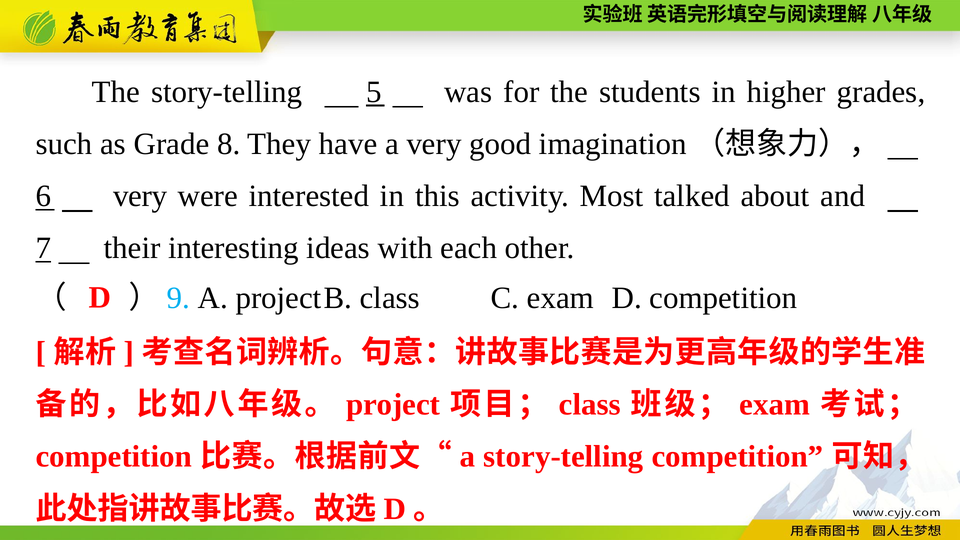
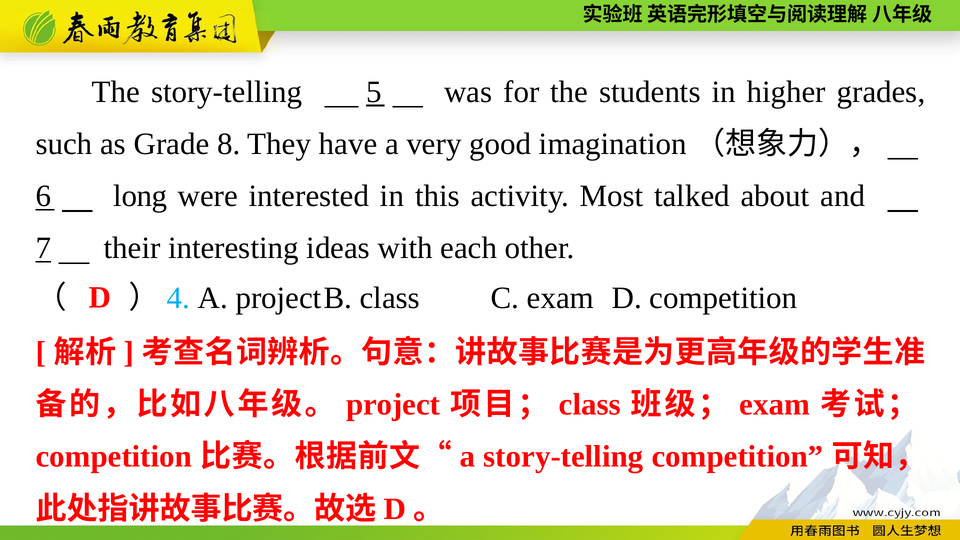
6 very: very -> long
9: 9 -> 4
